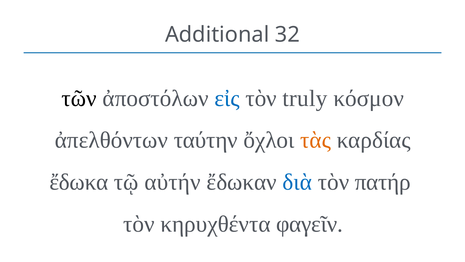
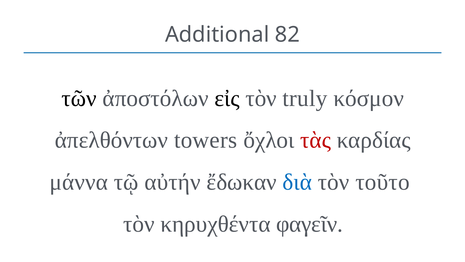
32: 32 -> 82
εἰς colour: blue -> black
ταύτην: ταύτην -> towers
τὰς colour: orange -> red
ἔδωκα: ἔδωκα -> μάννα
πατήρ: πατήρ -> τοῦτο
